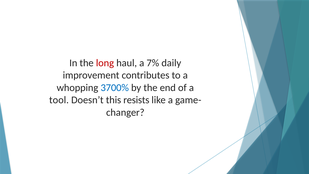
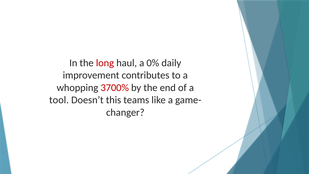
7%: 7% -> 0%
3700% colour: blue -> red
resists: resists -> teams
